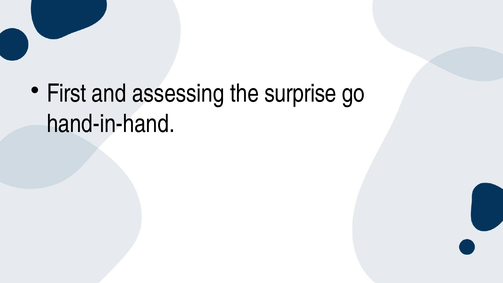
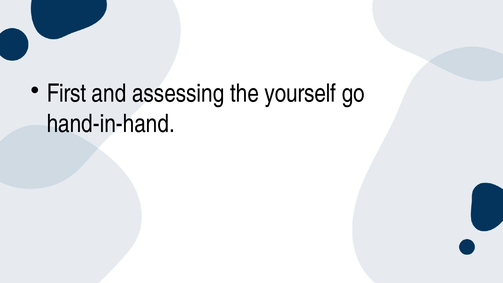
surprise: surprise -> yourself
